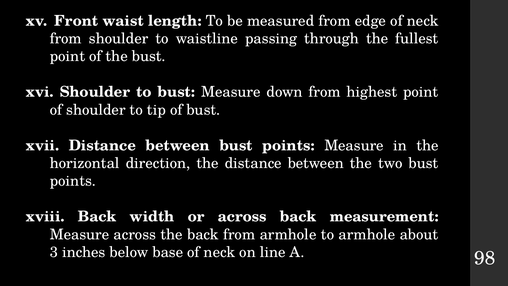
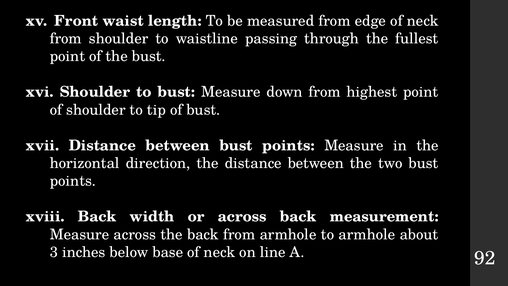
98: 98 -> 92
